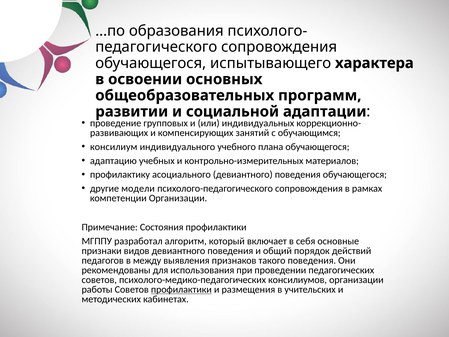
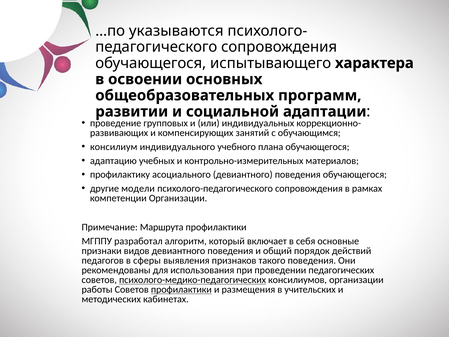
образования: образования -> указываются
Состояния: Состояния -> Маршрута
между: между -> сферы
психолого-медико-педагогических underline: none -> present
